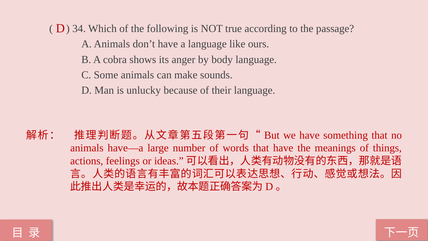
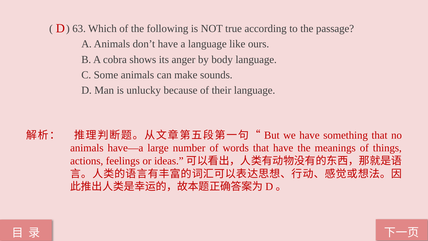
34: 34 -> 63
